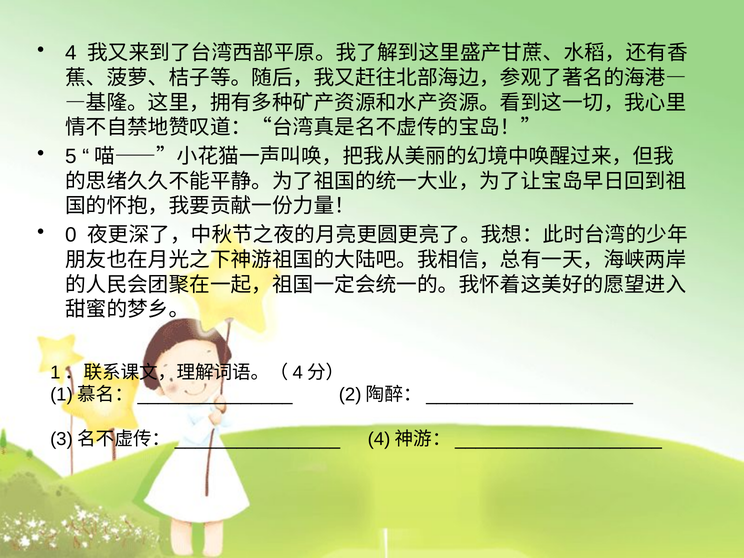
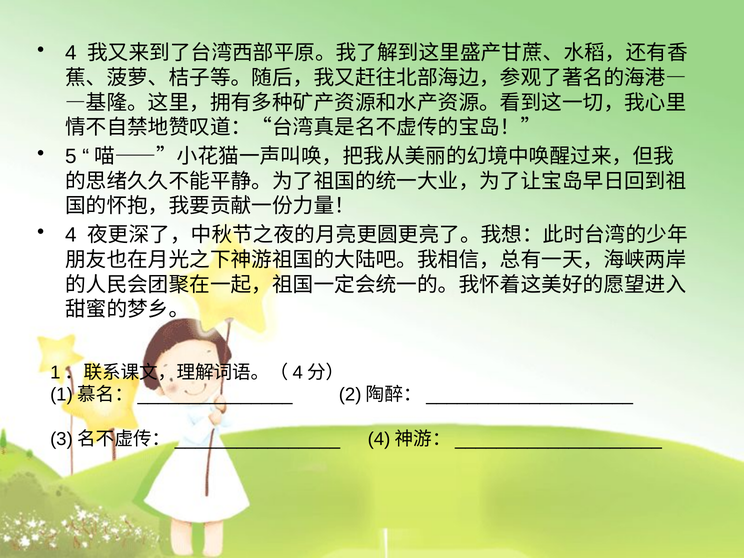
0 at (71, 235): 0 -> 4
